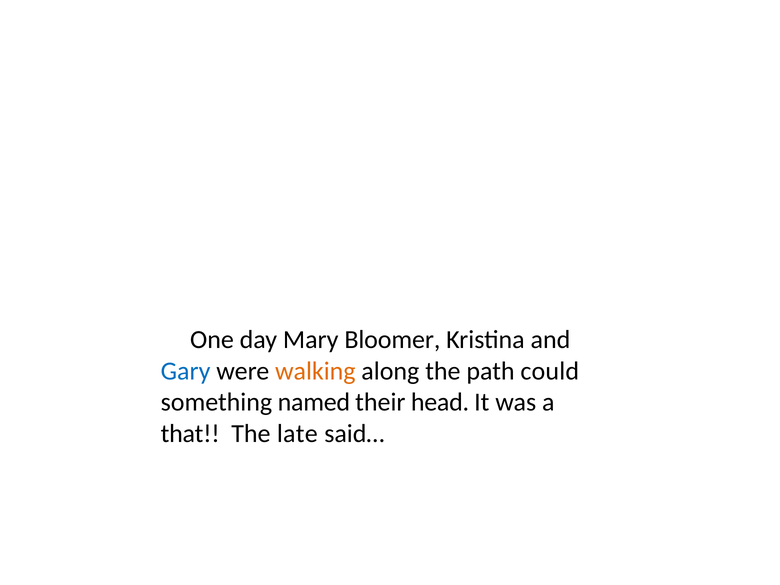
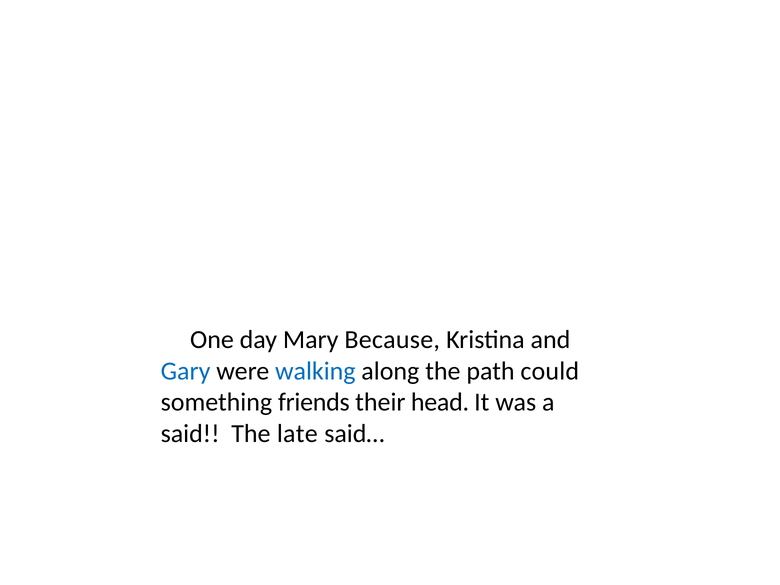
Bloomer: Bloomer -> Because
walking colour: orange -> blue
named: named -> friends
that: that -> said
